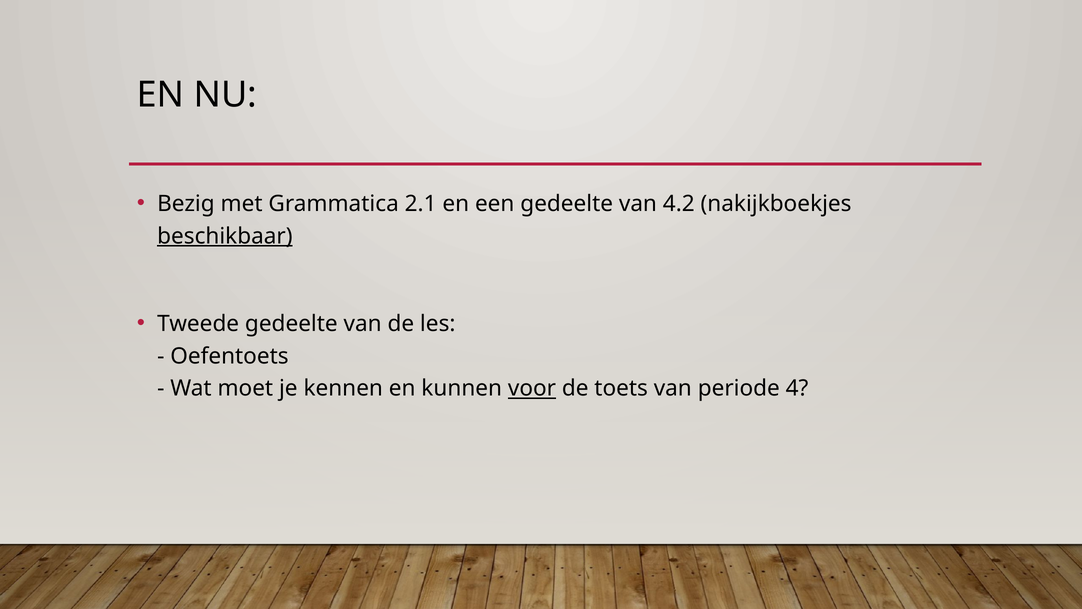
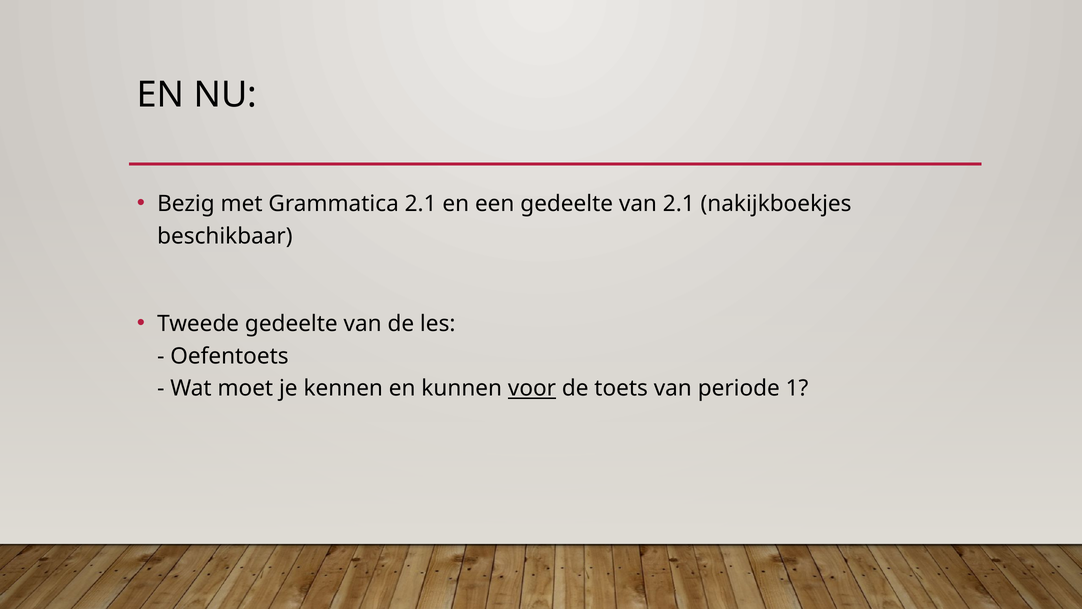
van 4.2: 4.2 -> 2.1
beschikbaar underline: present -> none
4: 4 -> 1
